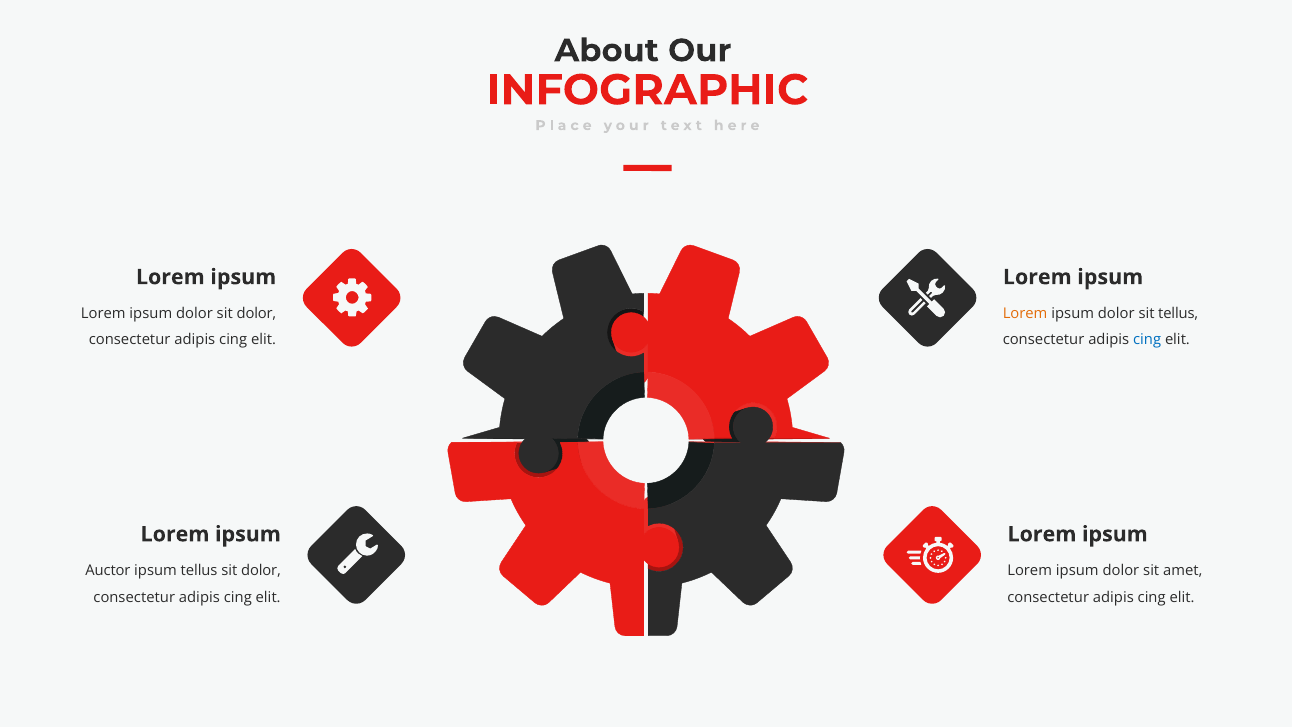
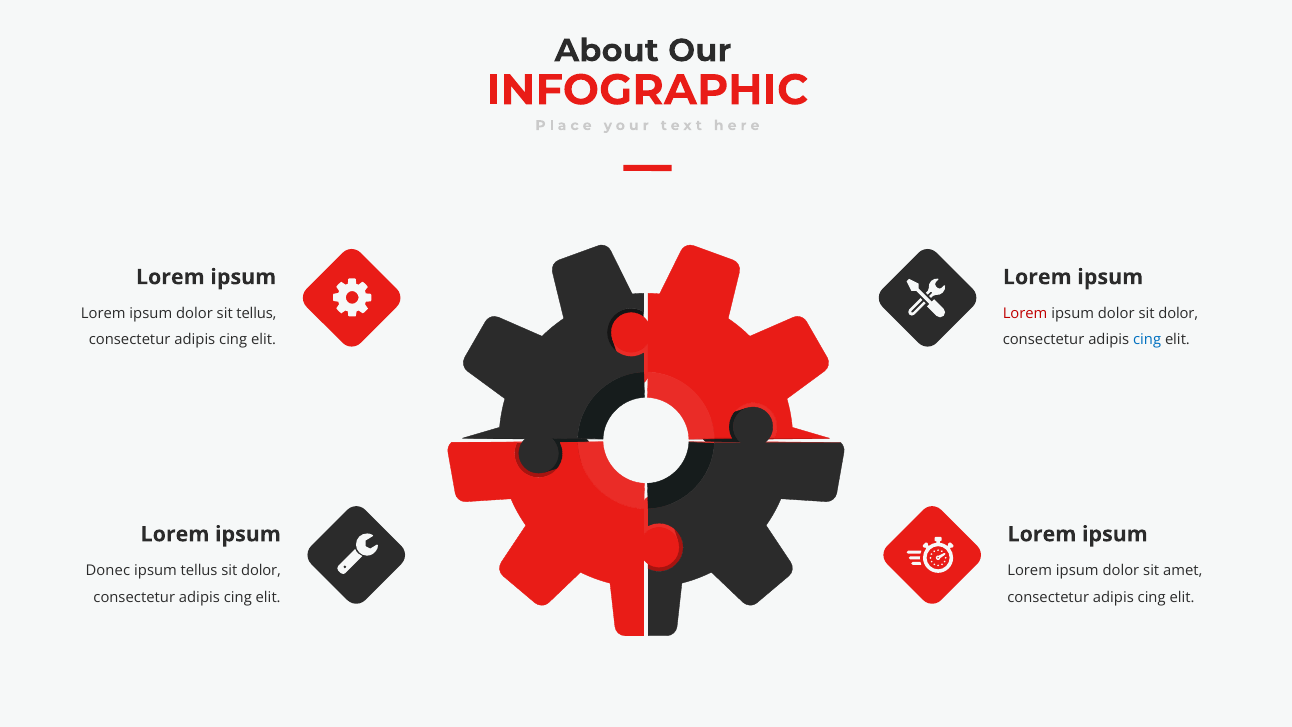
dolor sit dolor: dolor -> tellus
Lorem at (1025, 313) colour: orange -> red
dolor sit tellus: tellus -> dolor
Auctor: Auctor -> Donec
